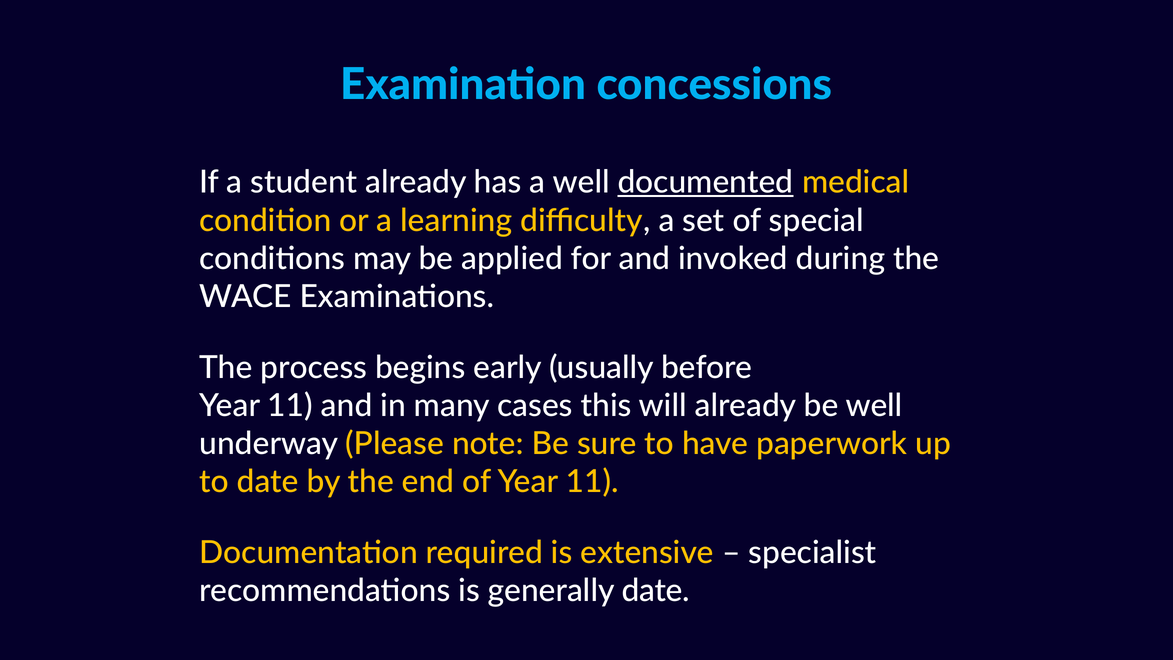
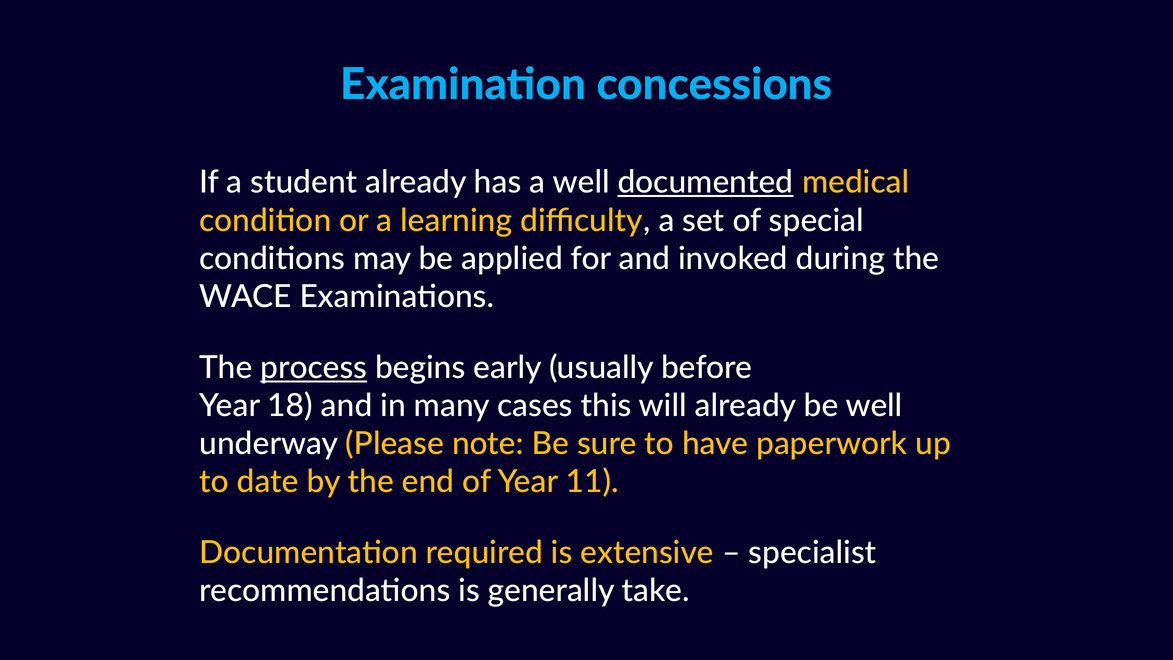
process underline: none -> present
11 at (290, 406): 11 -> 18
generally date: date -> take
